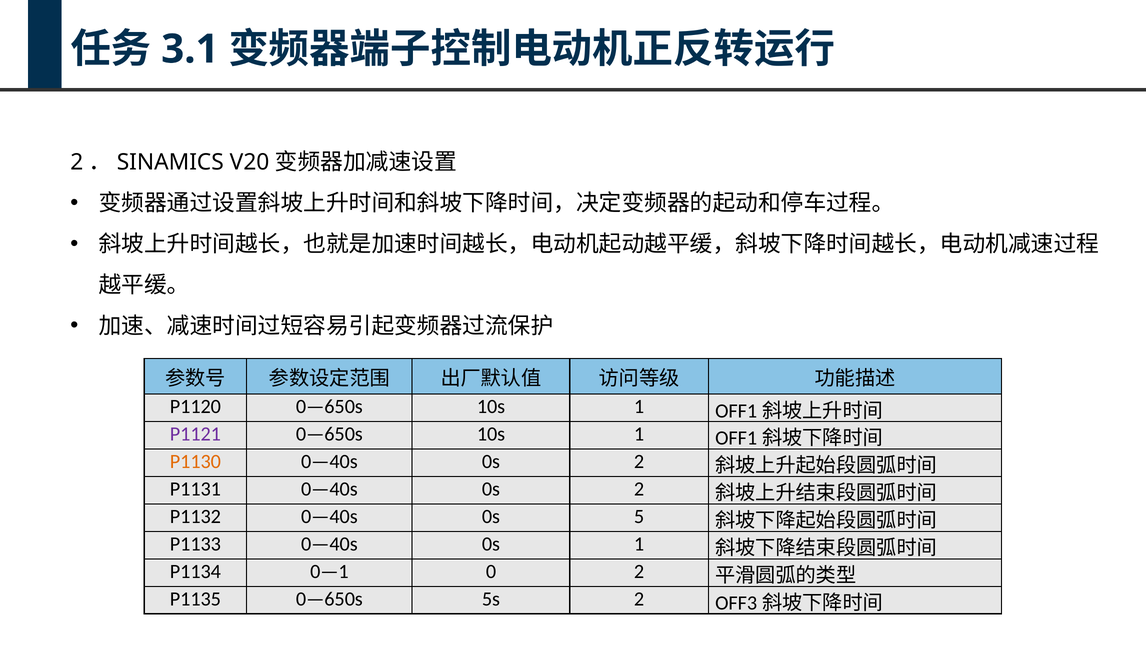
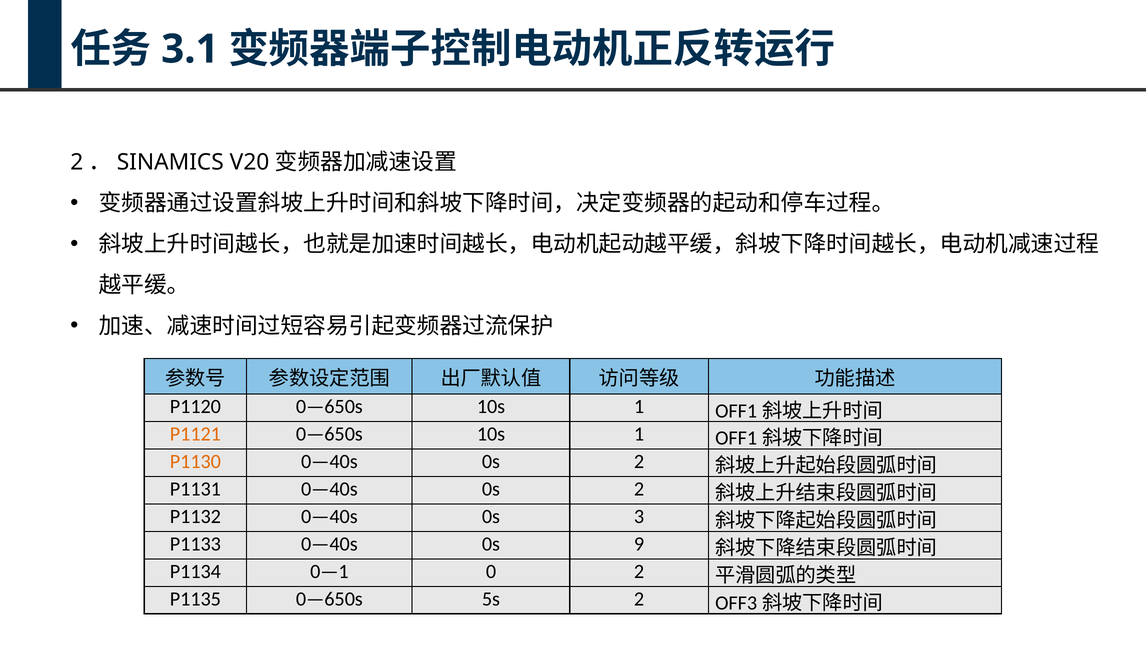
P1121 colour: purple -> orange
5: 5 -> 3
0s 1: 1 -> 9
